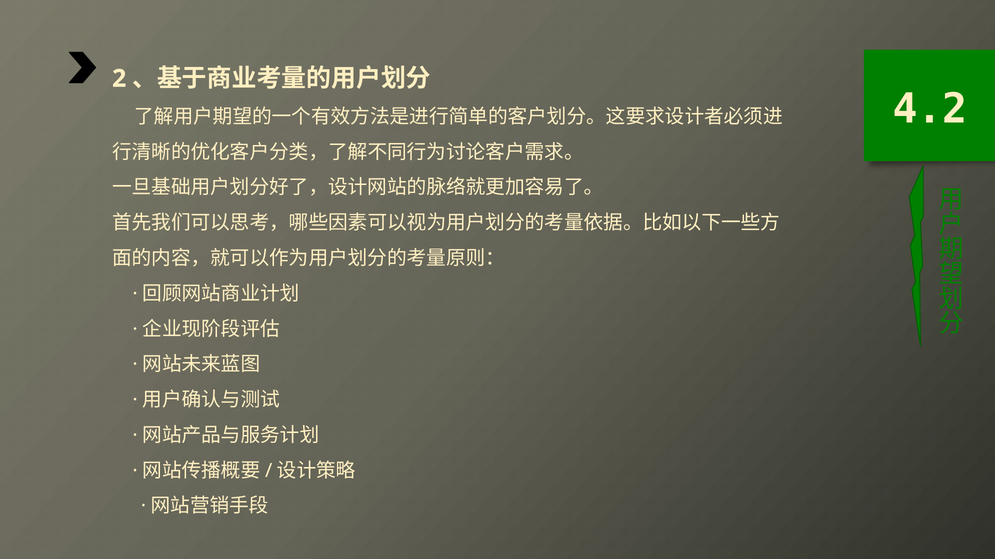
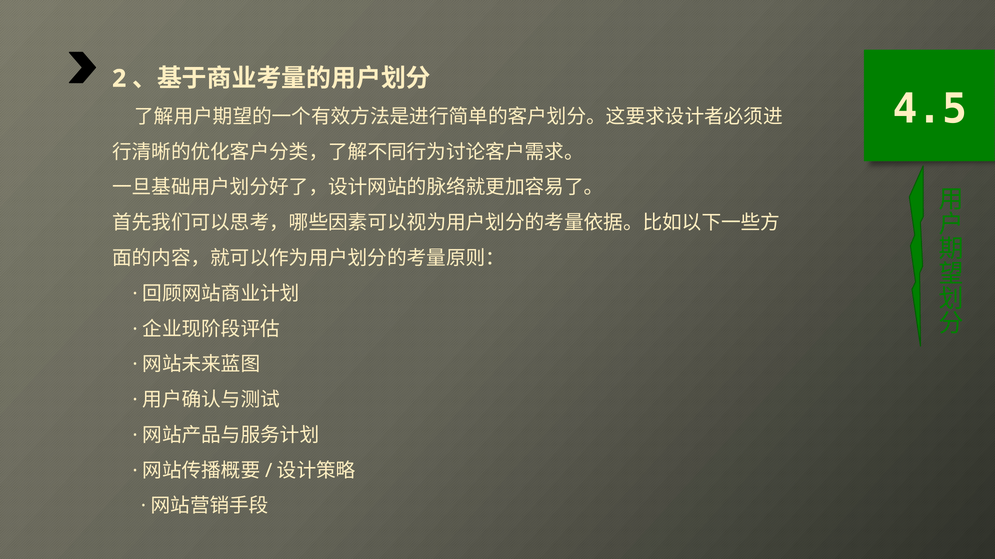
4.2: 4.2 -> 4.5
